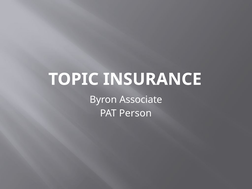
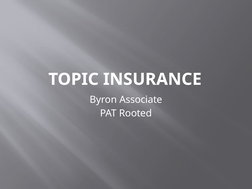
Person: Person -> Rooted
